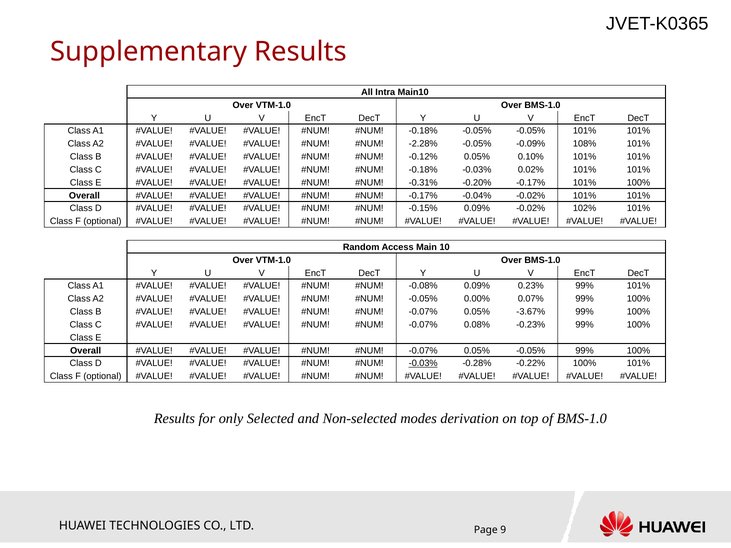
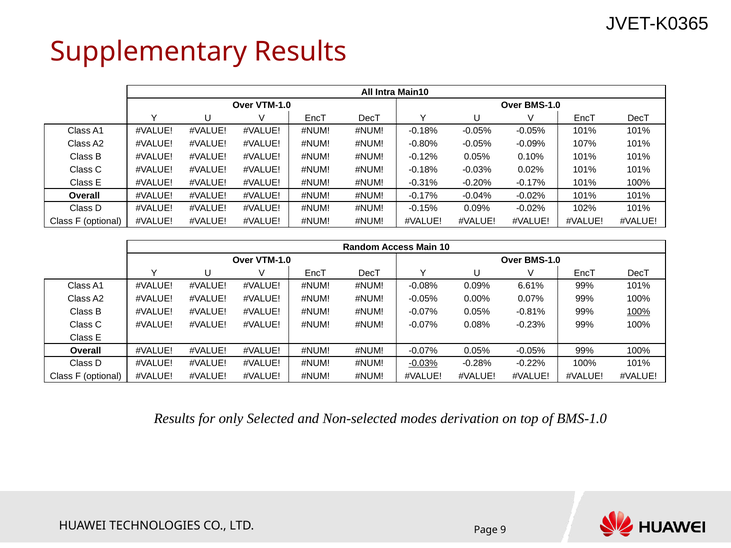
-2.28%: -2.28% -> -0.80%
108%: 108% -> 107%
0.23%: 0.23% -> 6.61%
-3.67%: -3.67% -> -0.81%
100% at (638, 312) underline: none -> present
